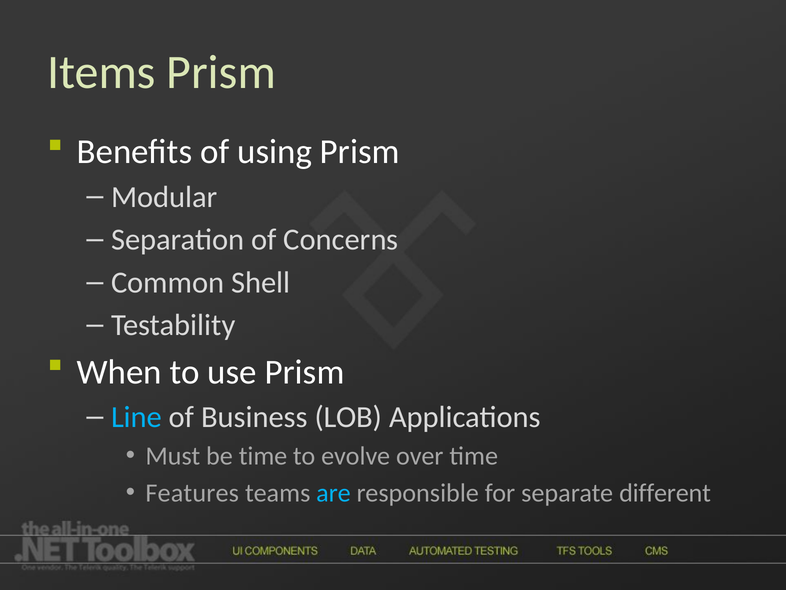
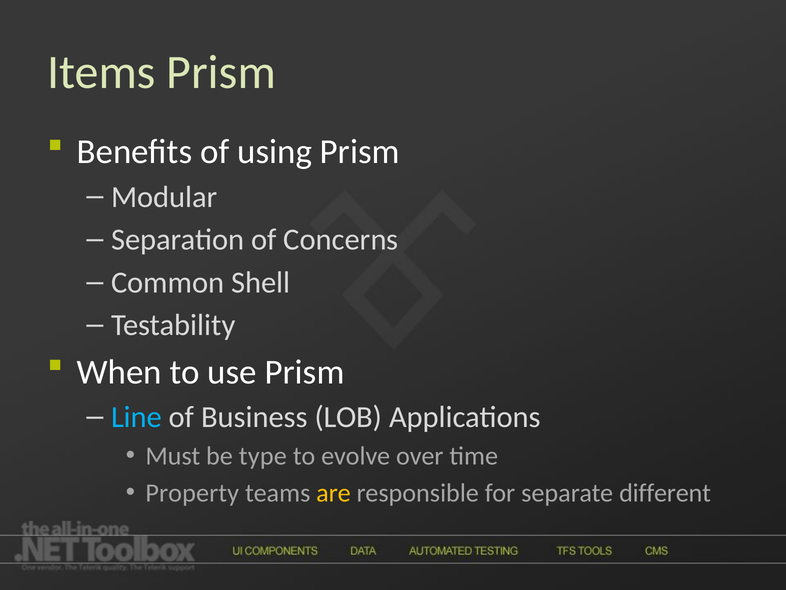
be time: time -> type
Features: Features -> Property
are colour: light blue -> yellow
